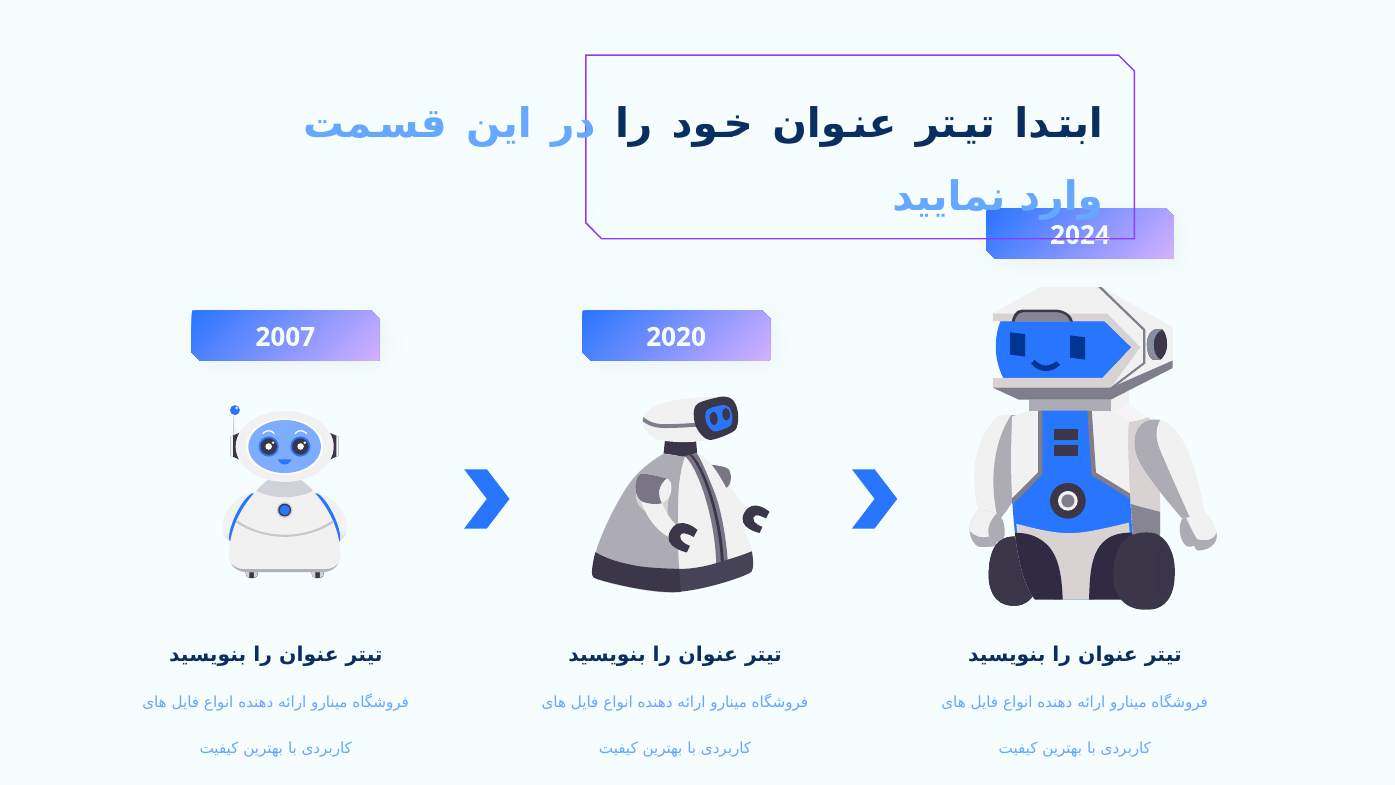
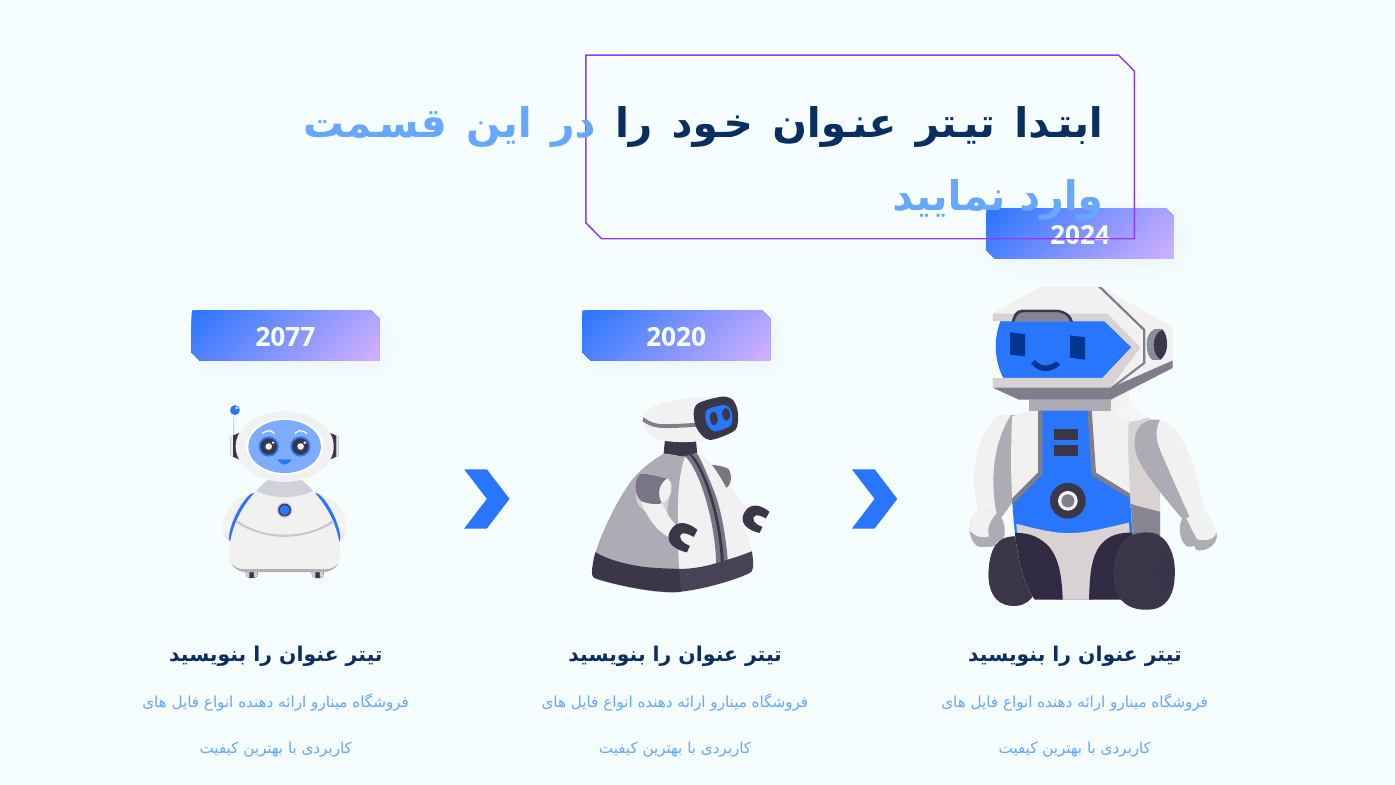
2007: 2007 -> 2077
